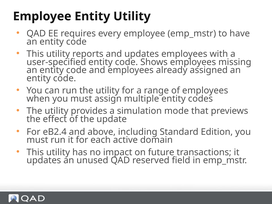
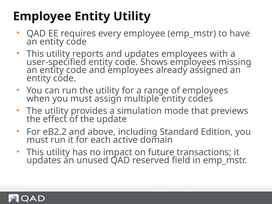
eB2.4: eB2.4 -> eB2.2
